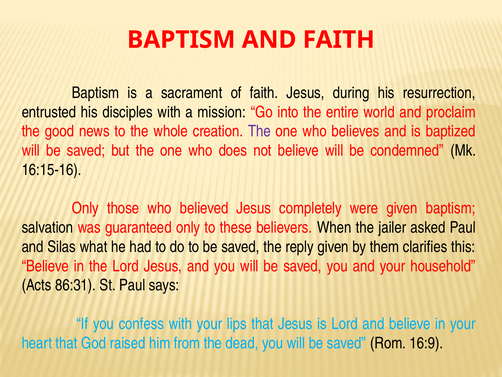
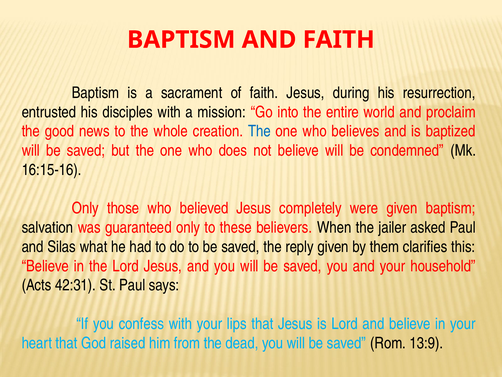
The at (259, 131) colour: purple -> blue
86:31: 86:31 -> 42:31
16:9: 16:9 -> 13:9
